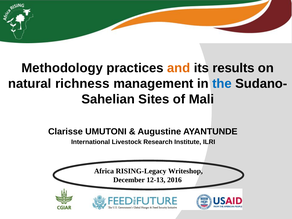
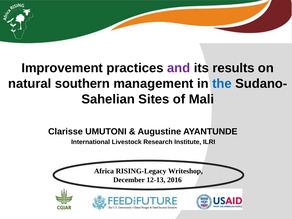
Methodology: Methodology -> Improvement
and colour: orange -> purple
richness: richness -> southern
